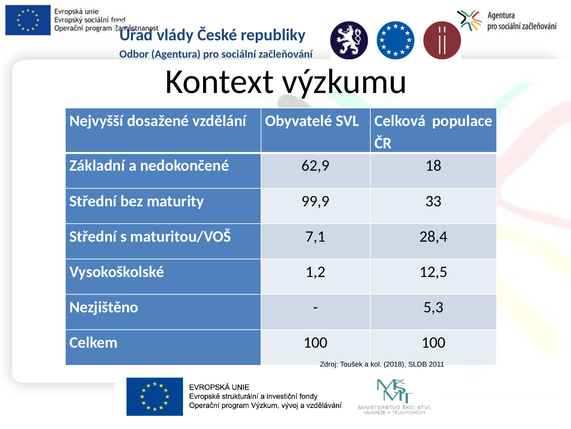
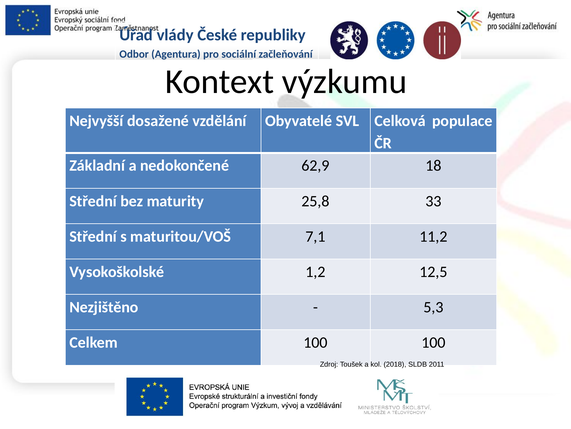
99,9: 99,9 -> 25,8
28,4: 28,4 -> 11,2
